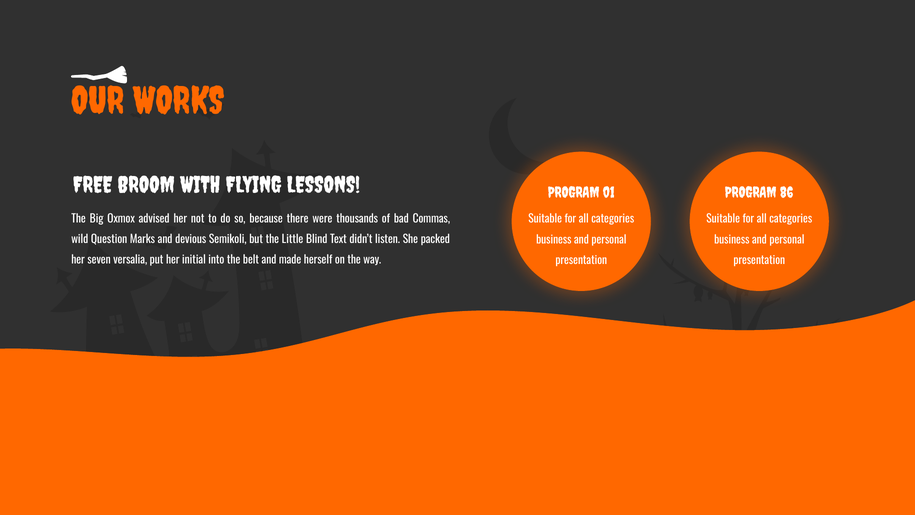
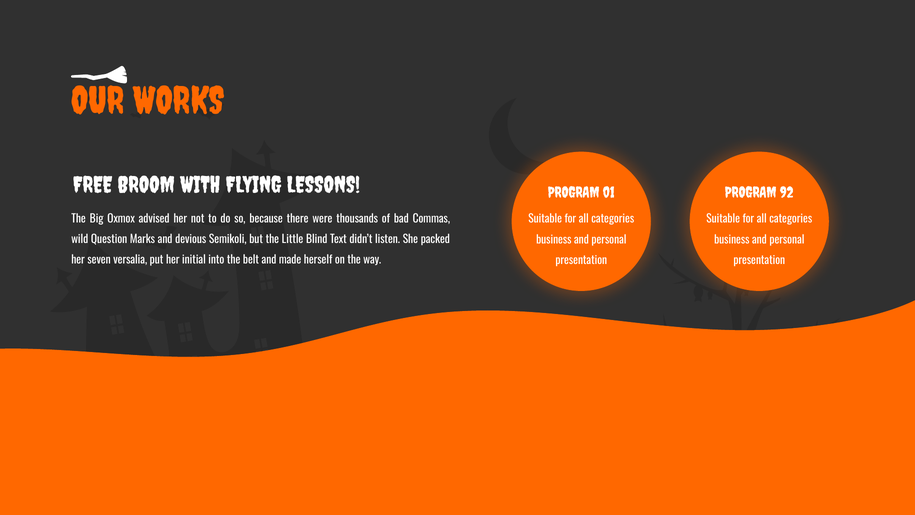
86: 86 -> 92
